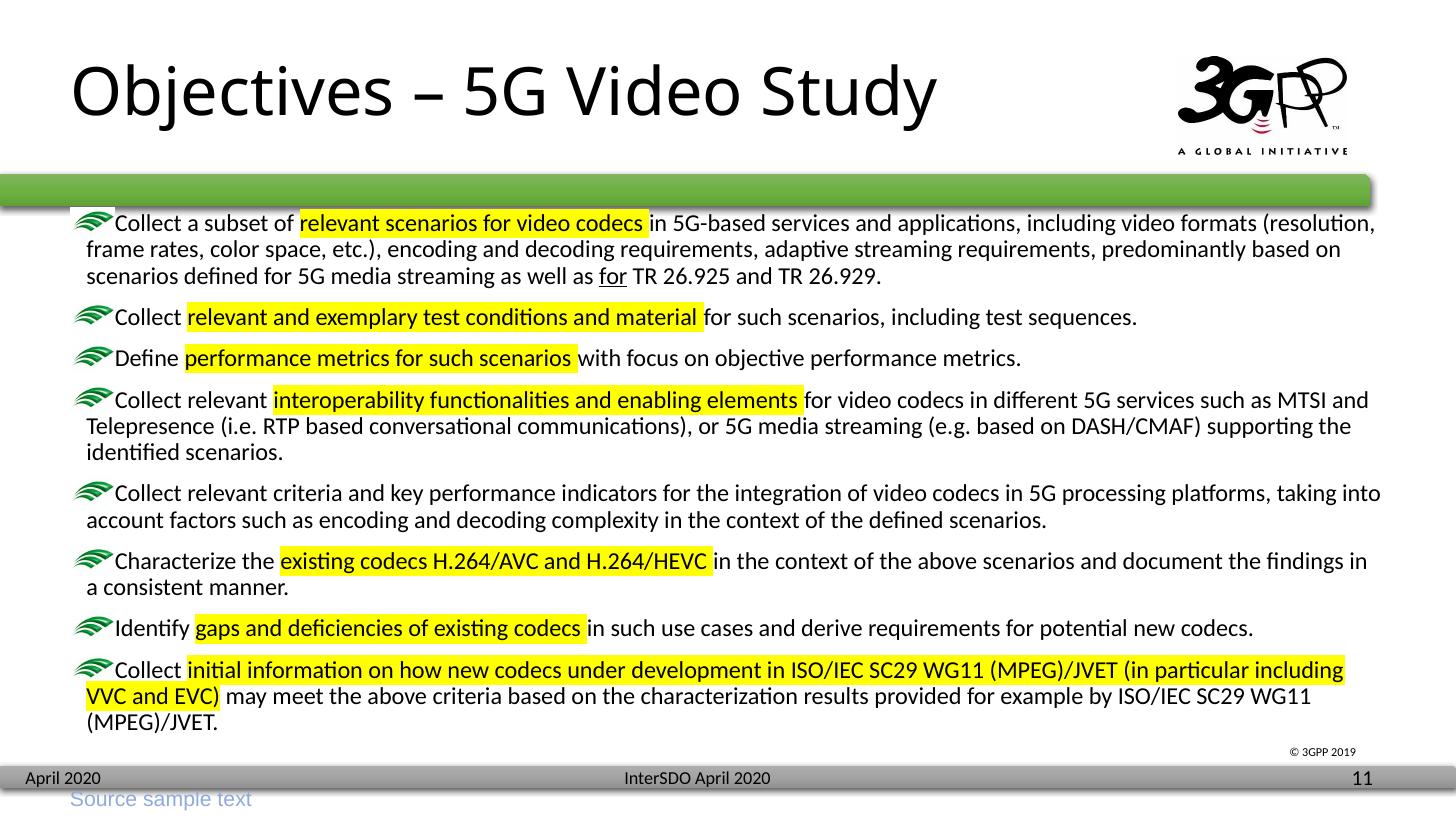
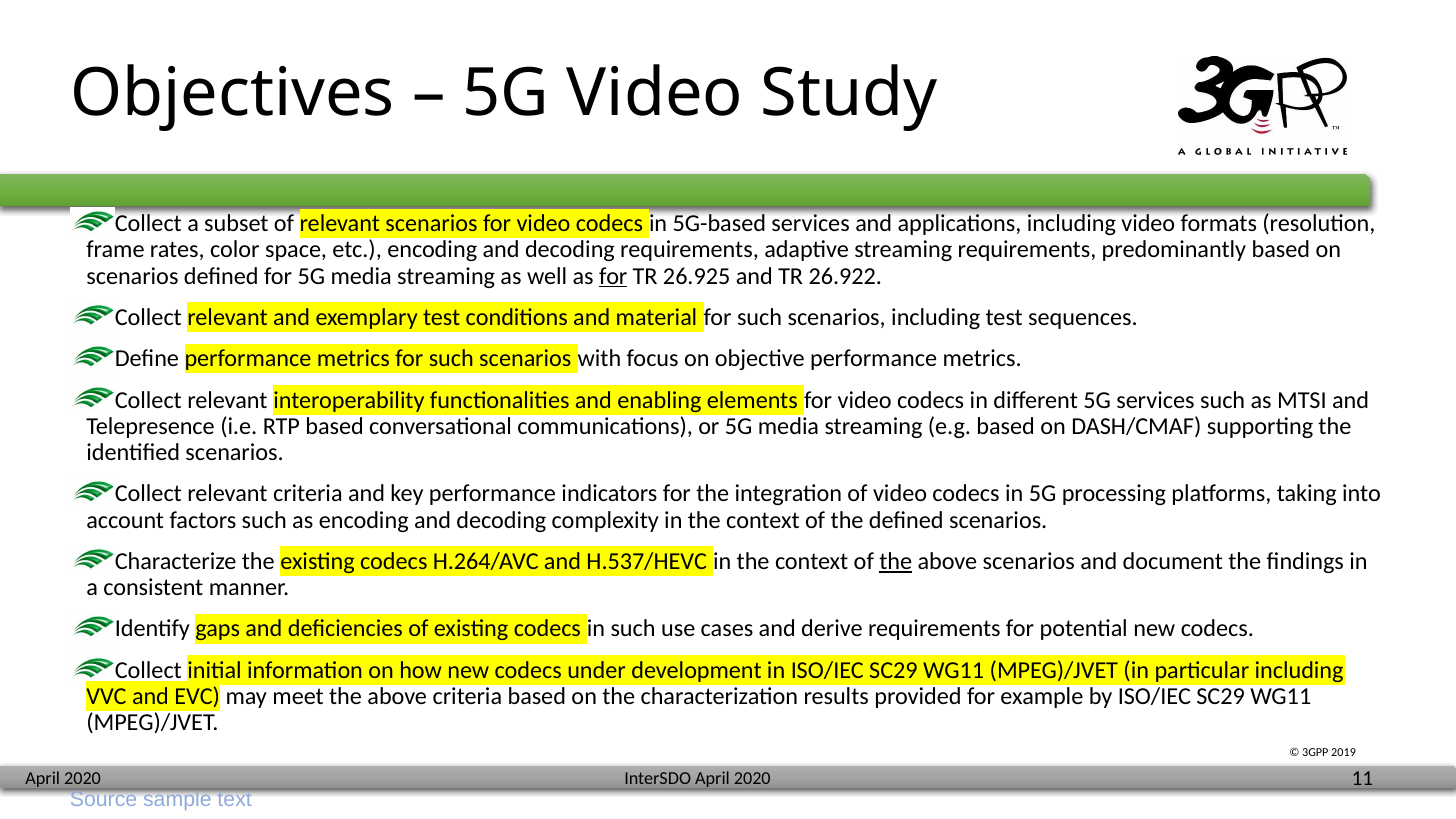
26.929: 26.929 -> 26.922
H.264/HEVC: H.264/HEVC -> H.537/HEVC
the at (896, 561) underline: none -> present
